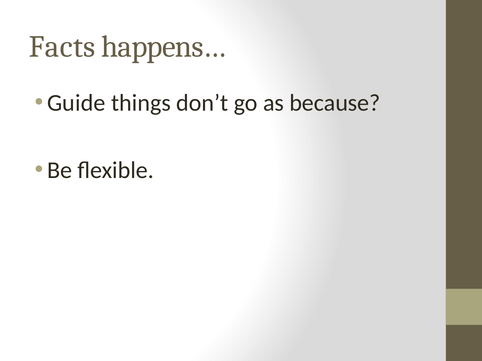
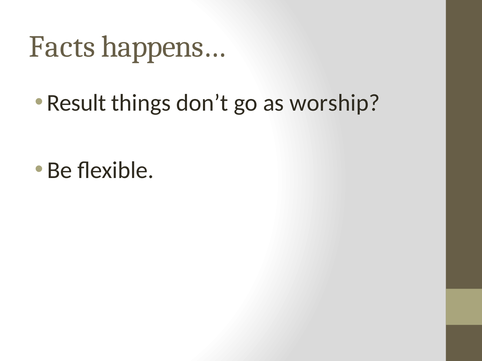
Guide: Guide -> Result
because: because -> worship
